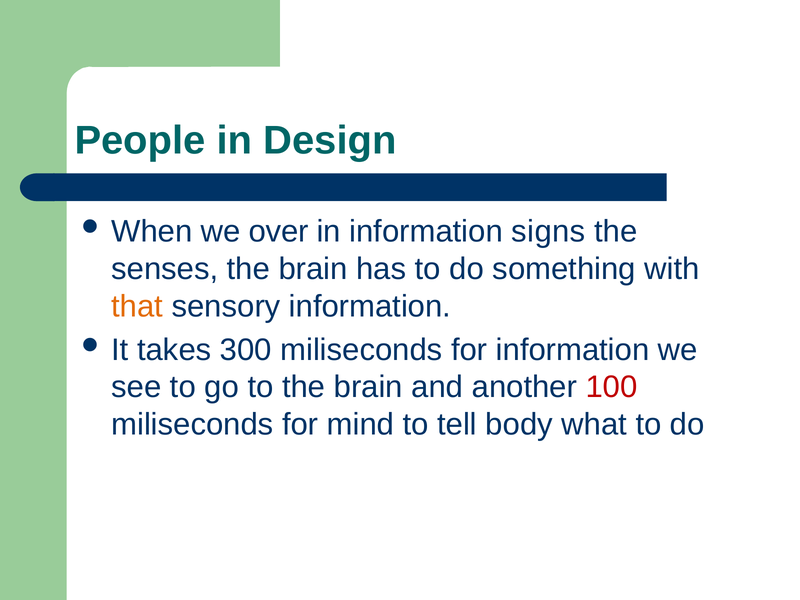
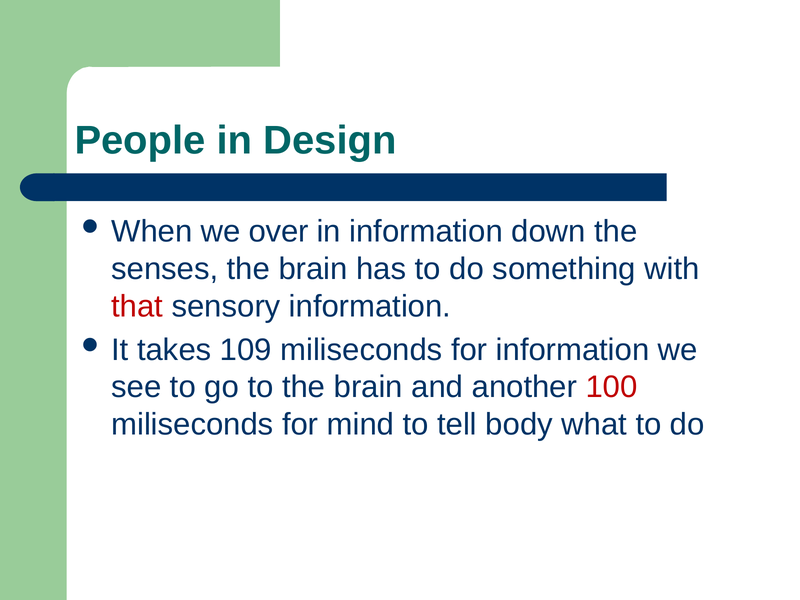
signs: signs -> down
that colour: orange -> red
300: 300 -> 109
